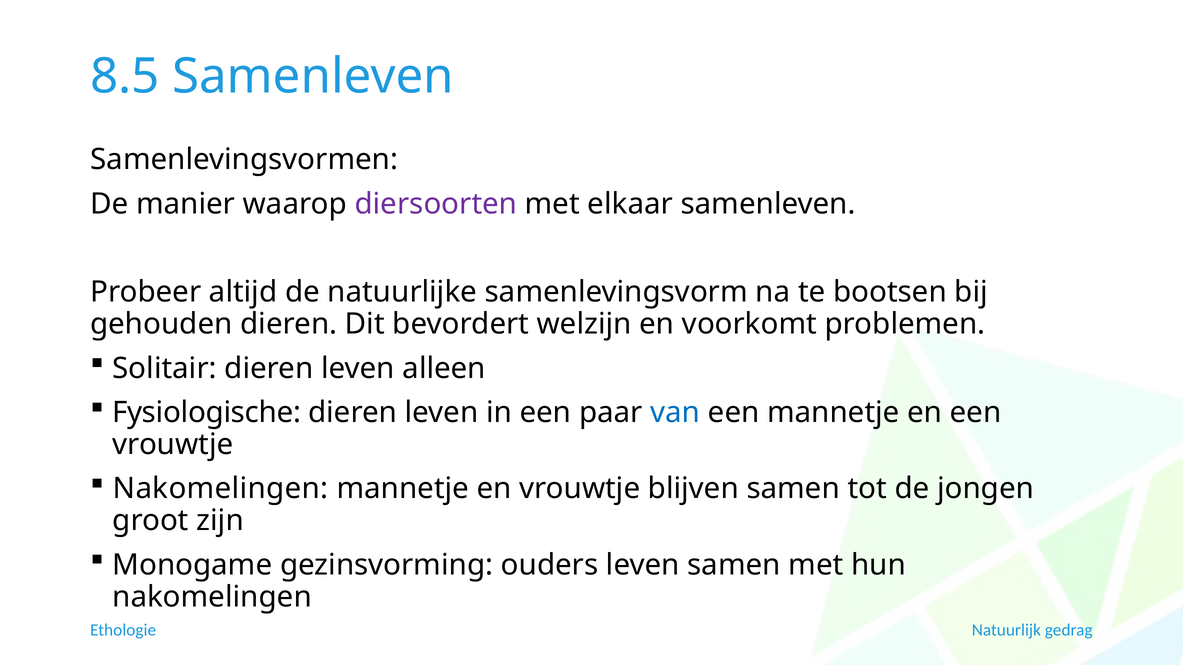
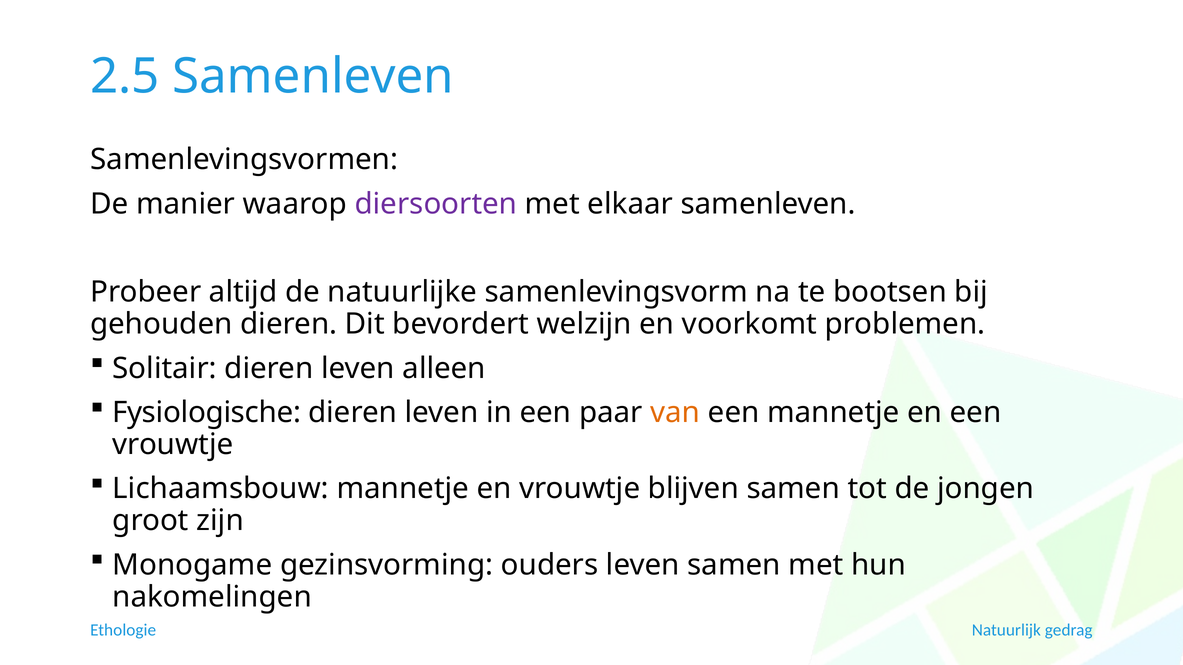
8.5: 8.5 -> 2.5
van colour: blue -> orange
Nakomelingen at (220, 489): Nakomelingen -> Lichaamsbouw
